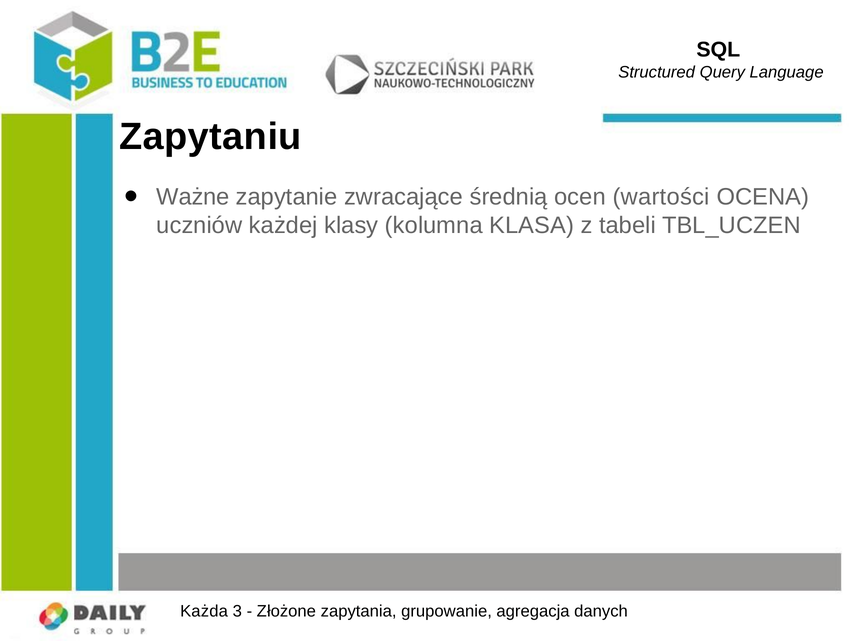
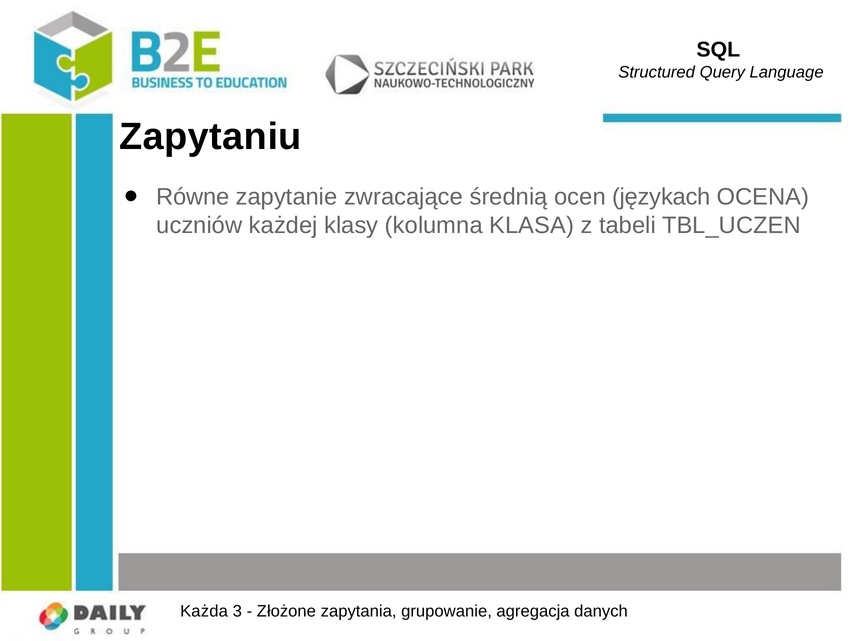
Ważne: Ważne -> Równe
wartości: wartości -> językach
